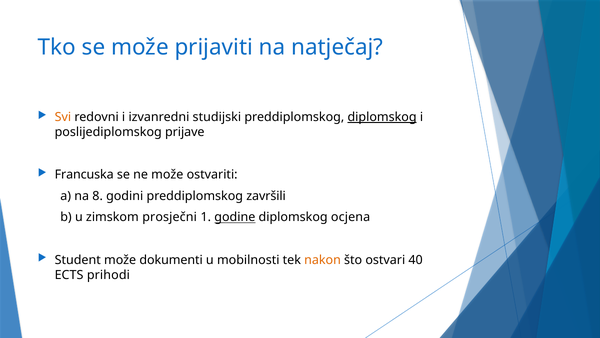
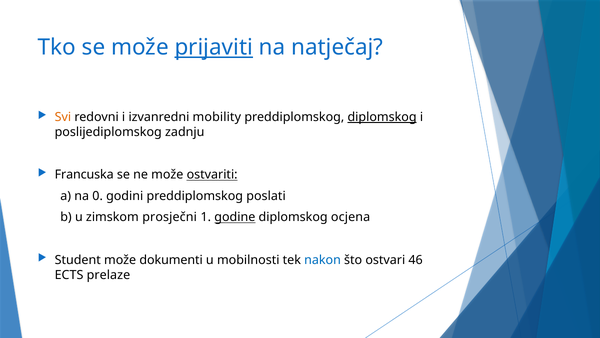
prijaviti underline: none -> present
studijski: studijski -> mobility
prijave: prijave -> zadnju
ostvariti underline: none -> present
8: 8 -> 0
završili: završili -> poslati
nakon colour: orange -> blue
40: 40 -> 46
prihodi: prihodi -> prelaze
